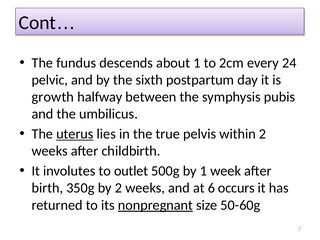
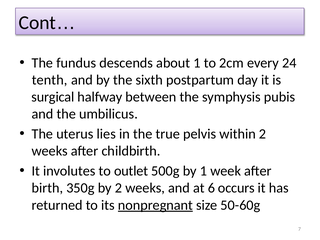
pelvic: pelvic -> tenth
growth: growth -> surgical
uterus underline: present -> none
